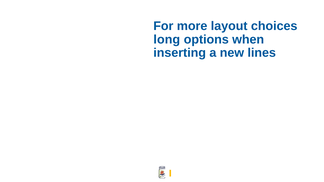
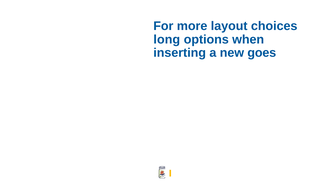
lines: lines -> goes
